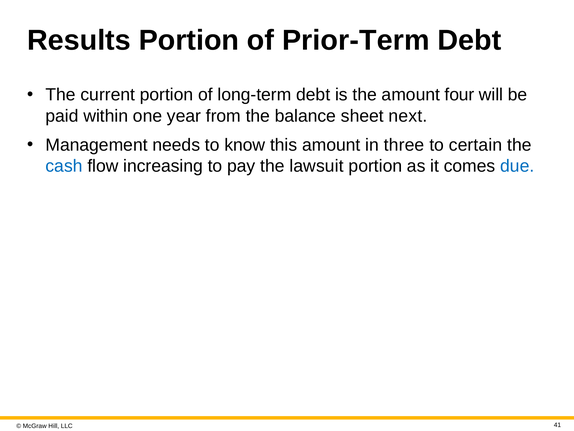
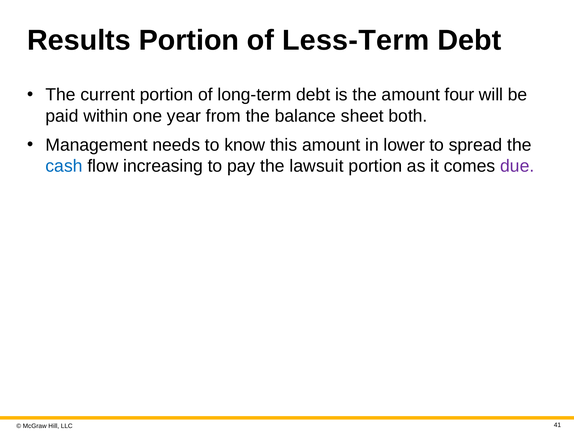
Prior-Term: Prior-Term -> Less-Term
next: next -> both
three: three -> lower
certain: certain -> spread
due colour: blue -> purple
